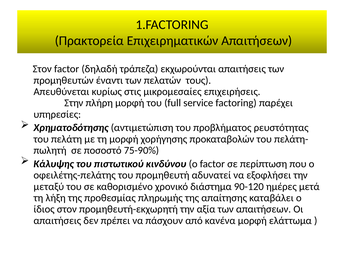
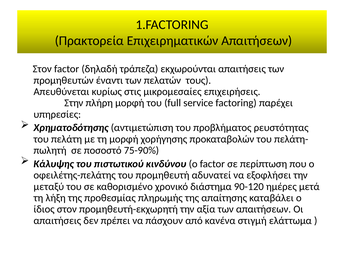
κανένα μορφή: μορφή -> στιγμή
